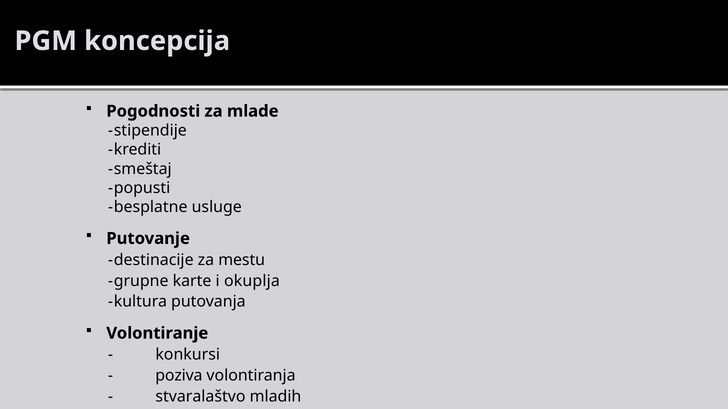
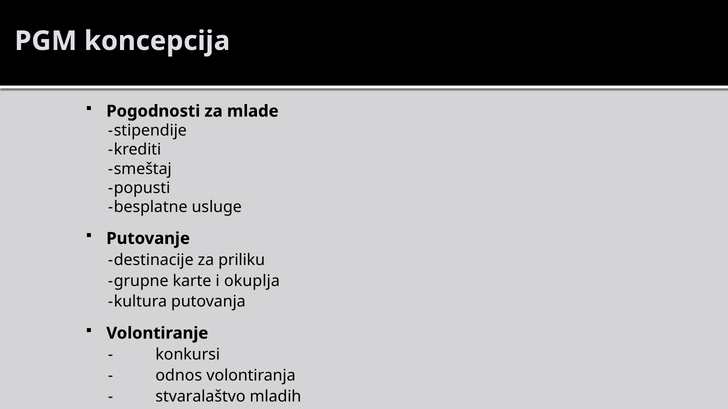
mestu: mestu -> priliku
poziva: poziva -> odnos
